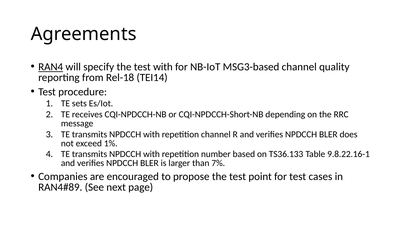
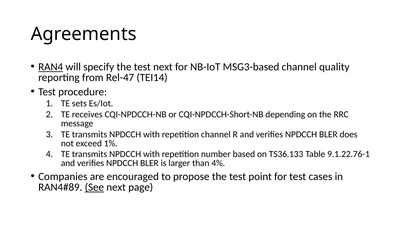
test with: with -> next
Rel-18: Rel-18 -> Rel-47
9.8.22.16-1: 9.8.22.16-1 -> 9.1.22.76-1
7%: 7% -> 4%
See underline: none -> present
